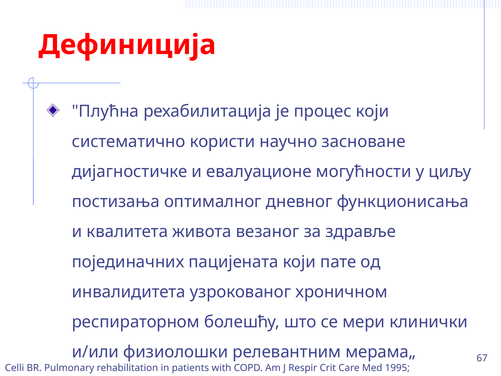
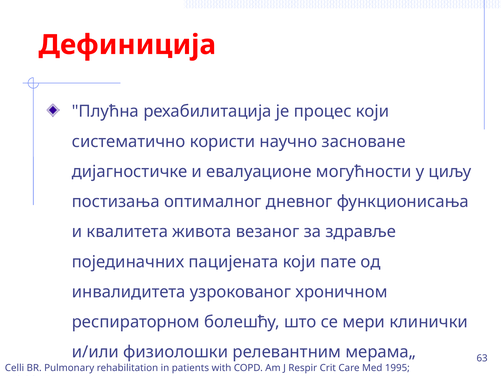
67: 67 -> 63
